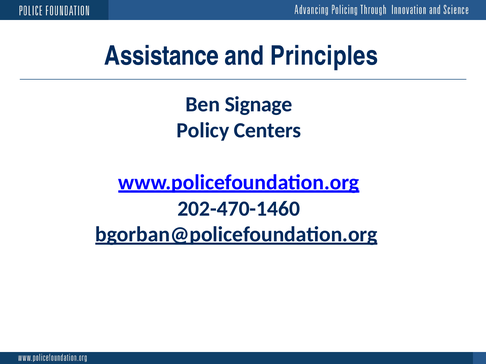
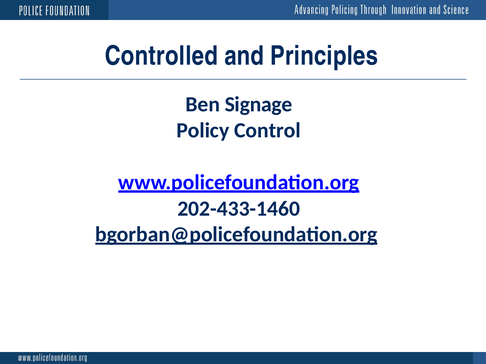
Assistance: Assistance -> Controlled
Centers: Centers -> Control
202-470-1460: 202-470-1460 -> 202-433-1460
